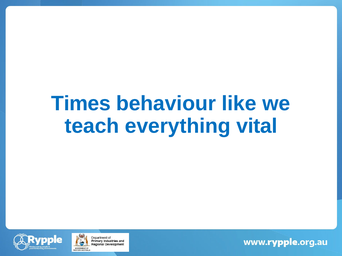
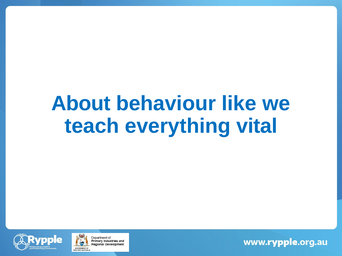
Times: Times -> About
